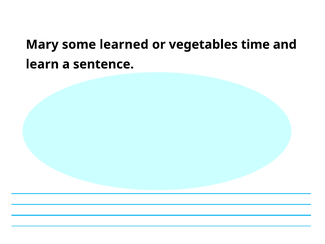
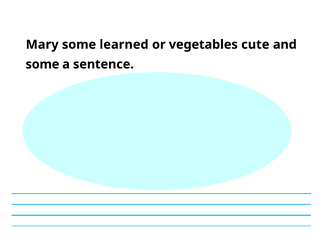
time: time -> cute
learn at (42, 64): learn -> some
